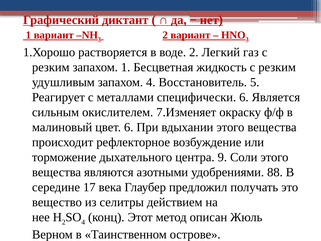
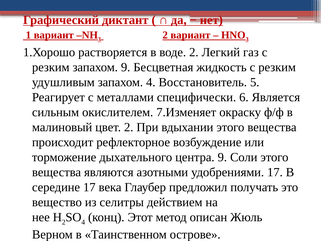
запахом 1: 1 -> 9
цвет 6: 6 -> 2
удобрениями 88: 88 -> 17
